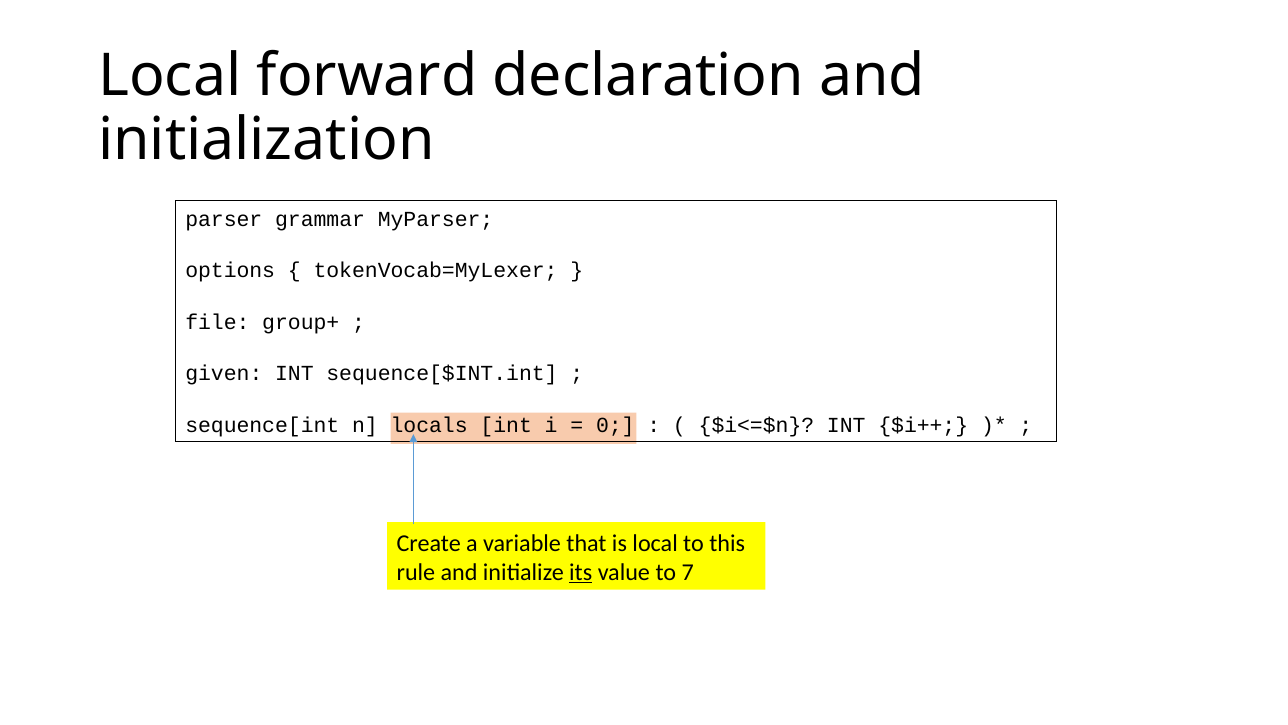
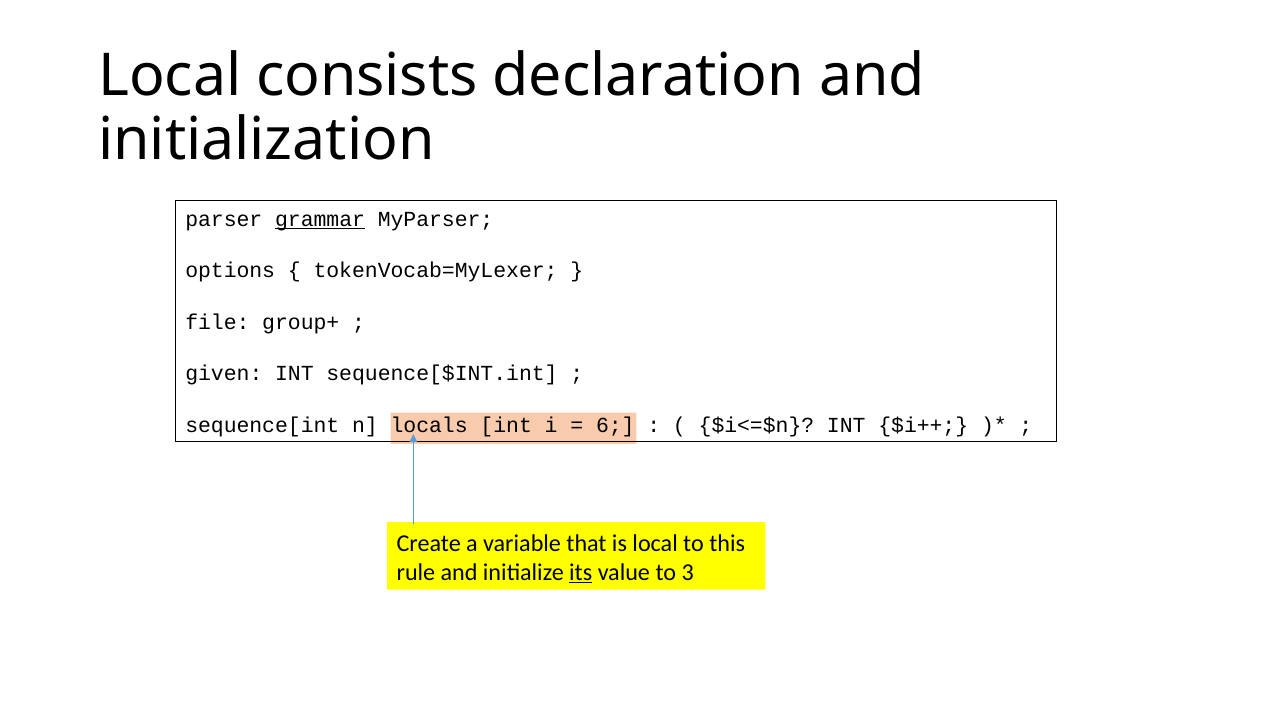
forward: forward -> consists
grammar underline: none -> present
0: 0 -> 6
7: 7 -> 3
